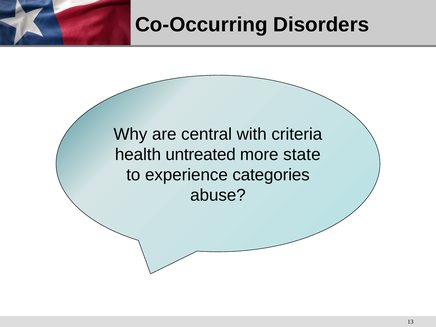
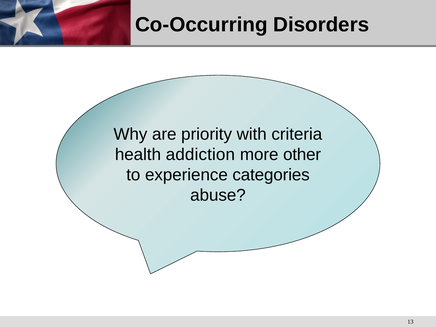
central: central -> priority
untreated: untreated -> addiction
state: state -> other
